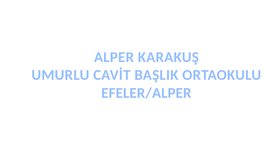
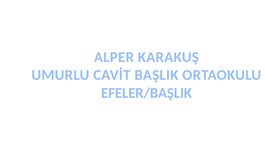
EFELER/ALPER: EFELER/ALPER -> EFELER/BAŞLIK
